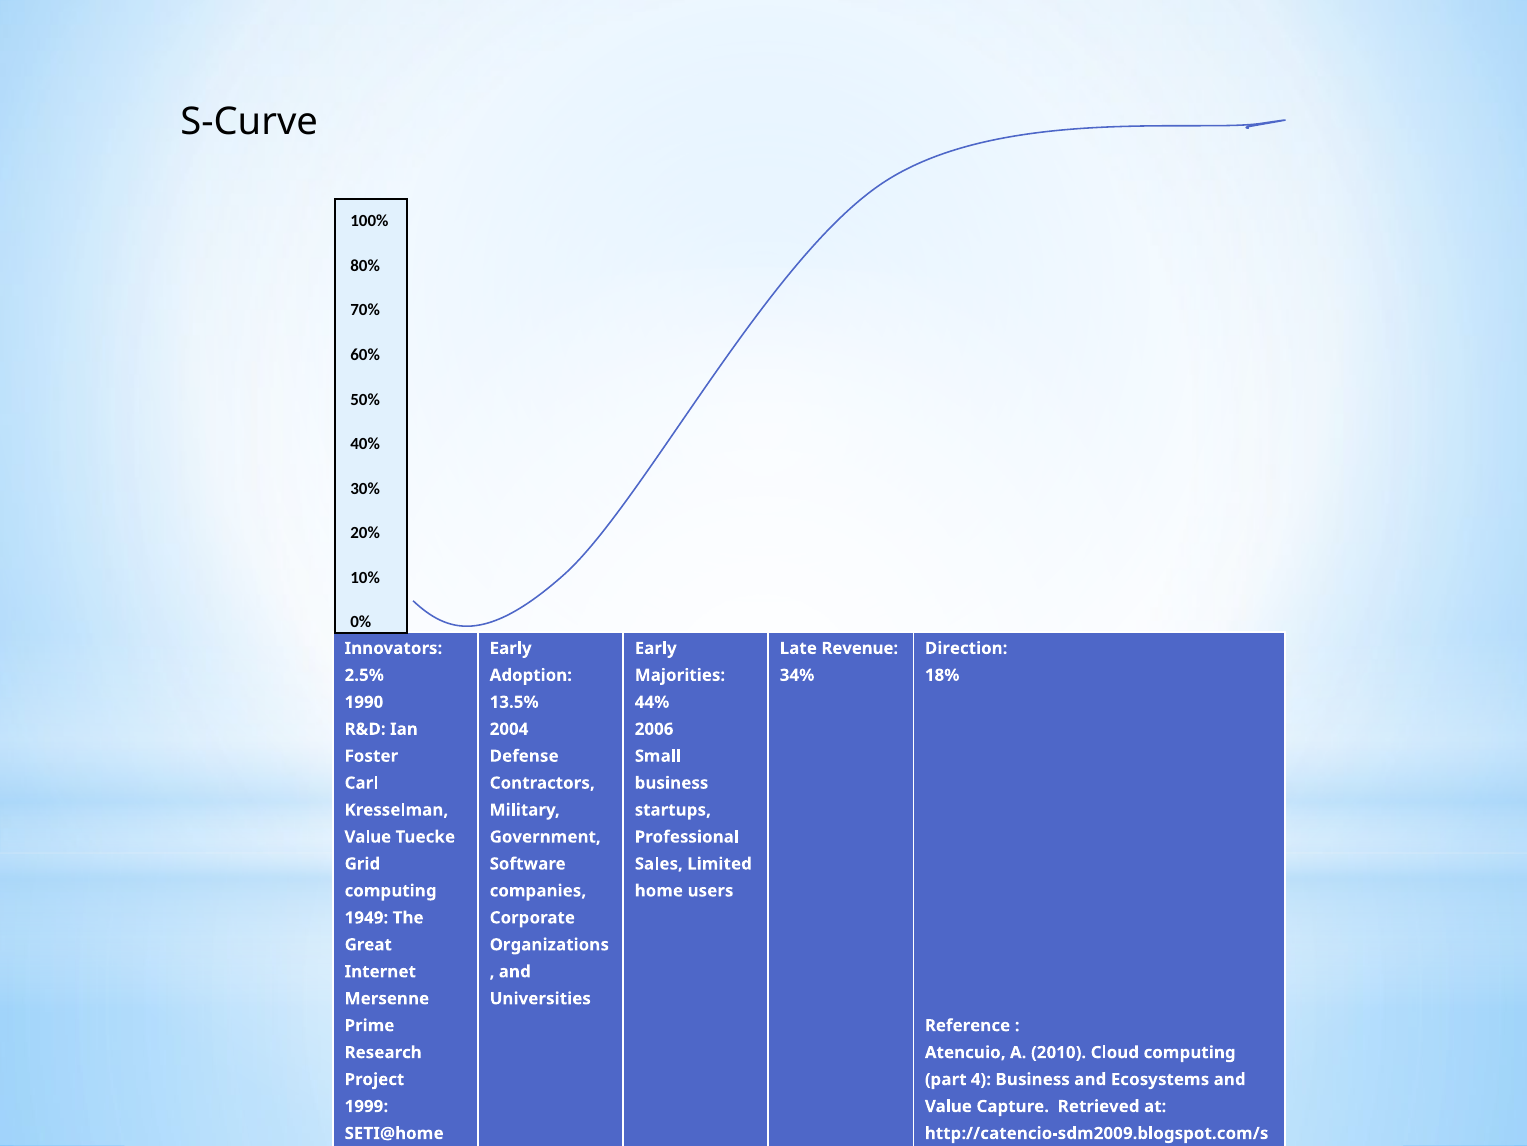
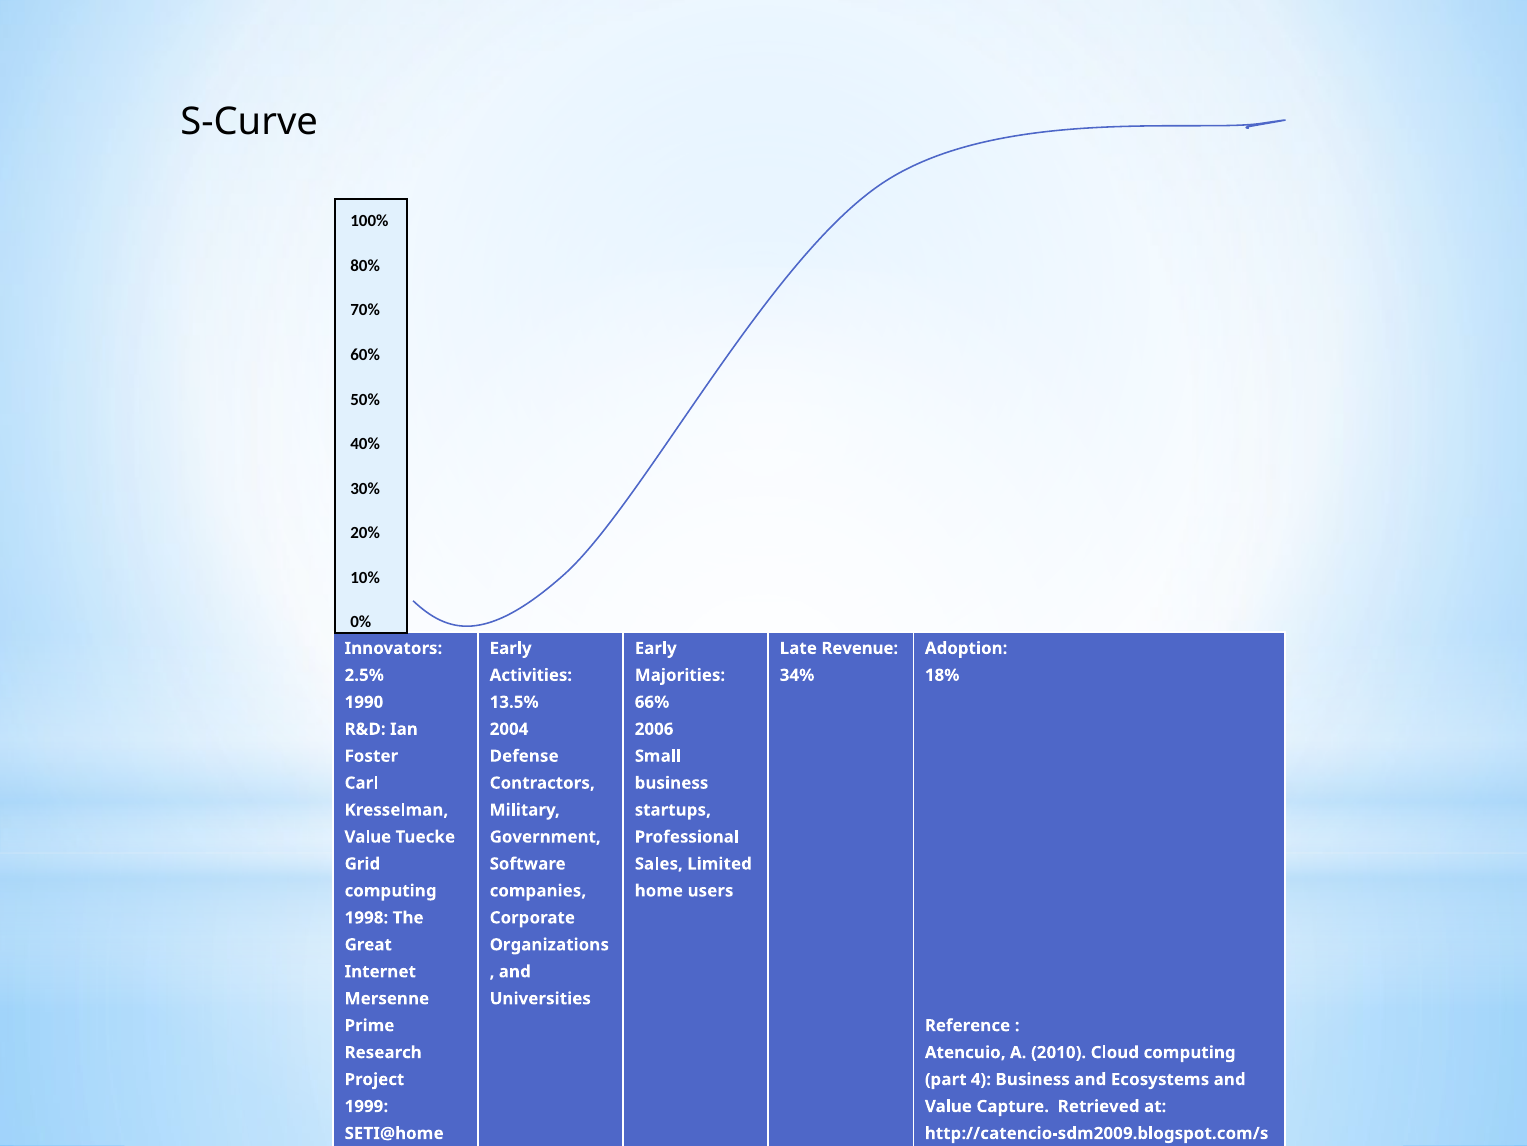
Direction: Direction -> Adoption
Adoption: Adoption -> Activities
44%: 44% -> 66%
1949: 1949 -> 1998
